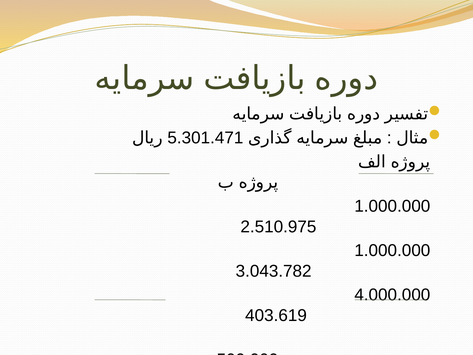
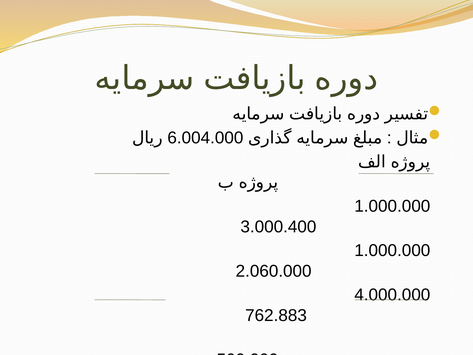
5.301.471: 5.301.471 -> 6.004.000
2.510.975: 2.510.975 -> 3.000.400
3.043.782: 3.043.782 -> 2.060.000
403.619: 403.619 -> 762.883
